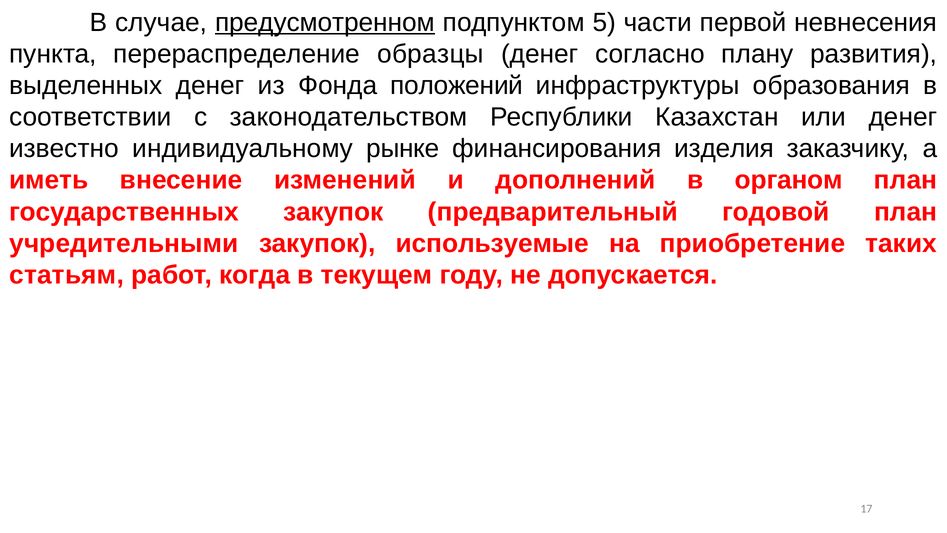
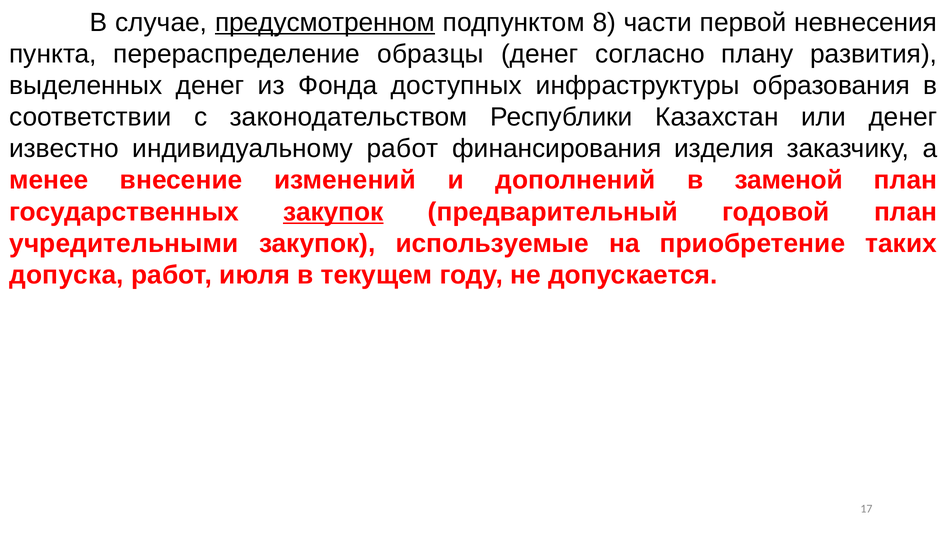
5: 5 -> 8
положений: положений -> доступных
индивидуальному рынке: рынке -> работ
иметь: иметь -> менее
органом: органом -> заменой
закупок at (333, 212) underline: none -> present
статьям: статьям -> допуска
когда: когда -> июля
